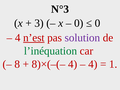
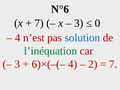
N°3: N°3 -> N°6
3 at (39, 23): 3 -> 7
0 at (79, 23): 0 -> 3
n’est underline: present -> none
solution colour: purple -> blue
8 at (17, 64): 8 -> 3
8)×(–(–: 8)×(–(– -> 6)×(–(–
4 at (93, 64): 4 -> 2
1 at (113, 64): 1 -> 7
